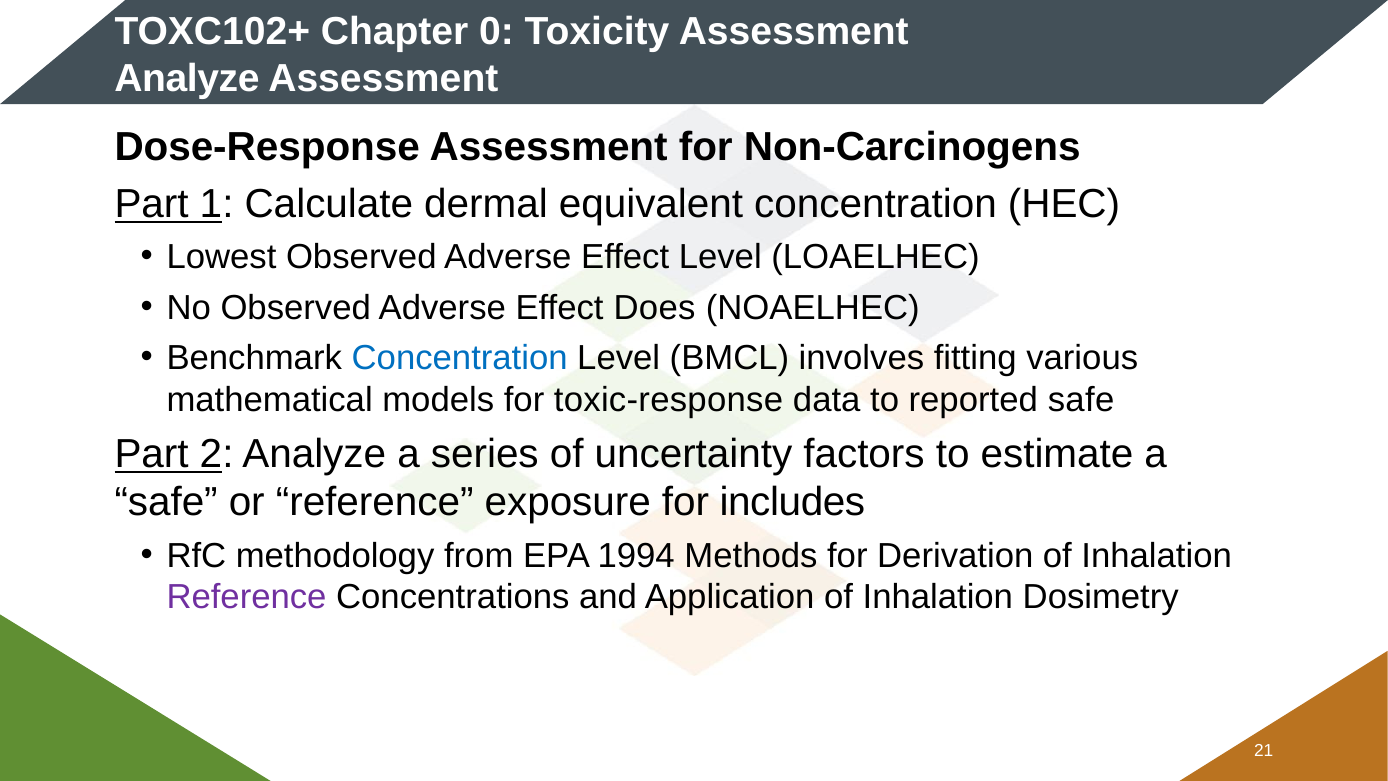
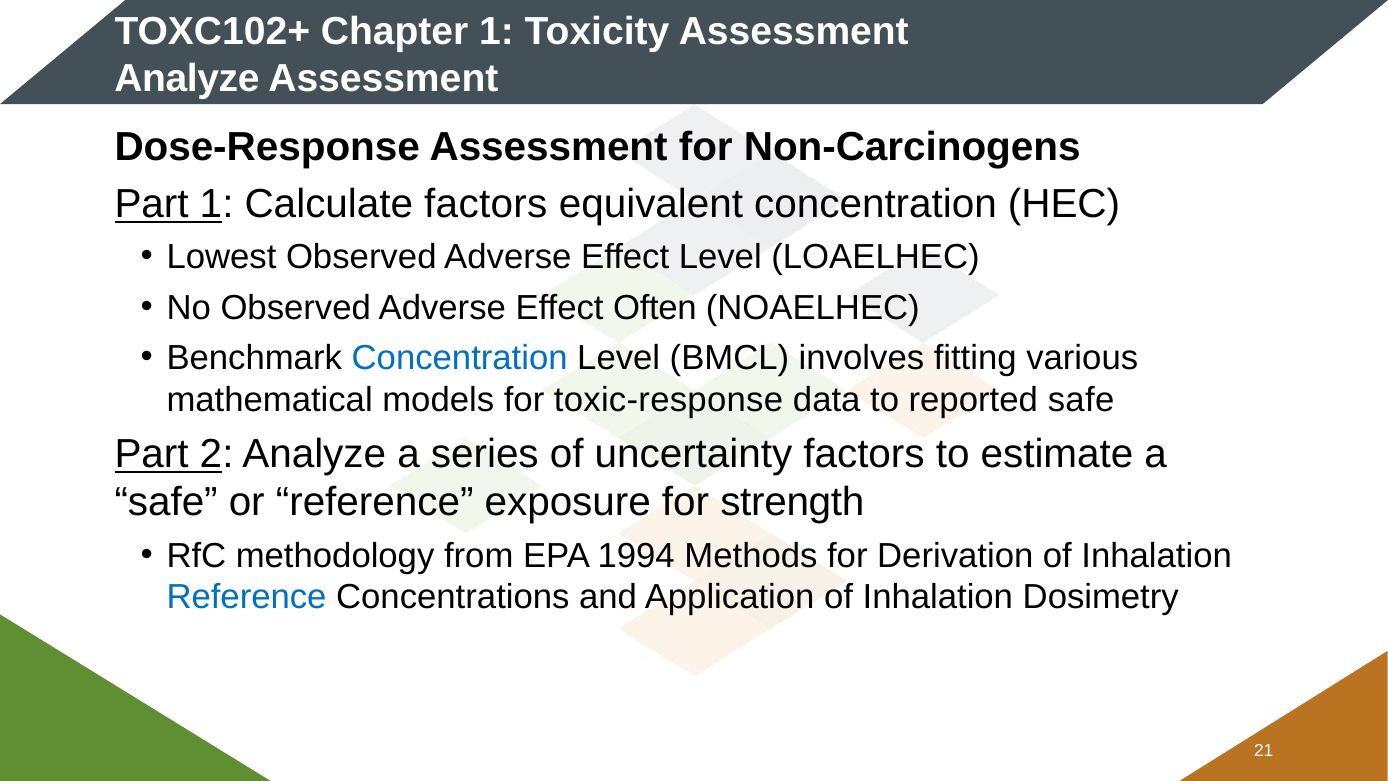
Chapter 0: 0 -> 1
Calculate dermal: dermal -> factors
Does: Does -> Often
includes: includes -> strength
Reference at (247, 597) colour: purple -> blue
